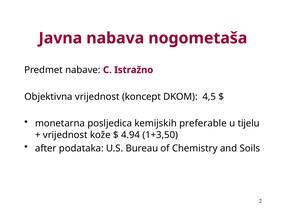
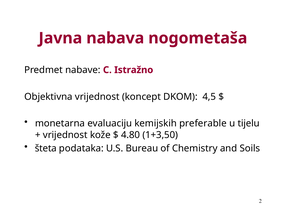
posljedica: posljedica -> evaluaciju
4.94: 4.94 -> 4.80
after: after -> šteta
